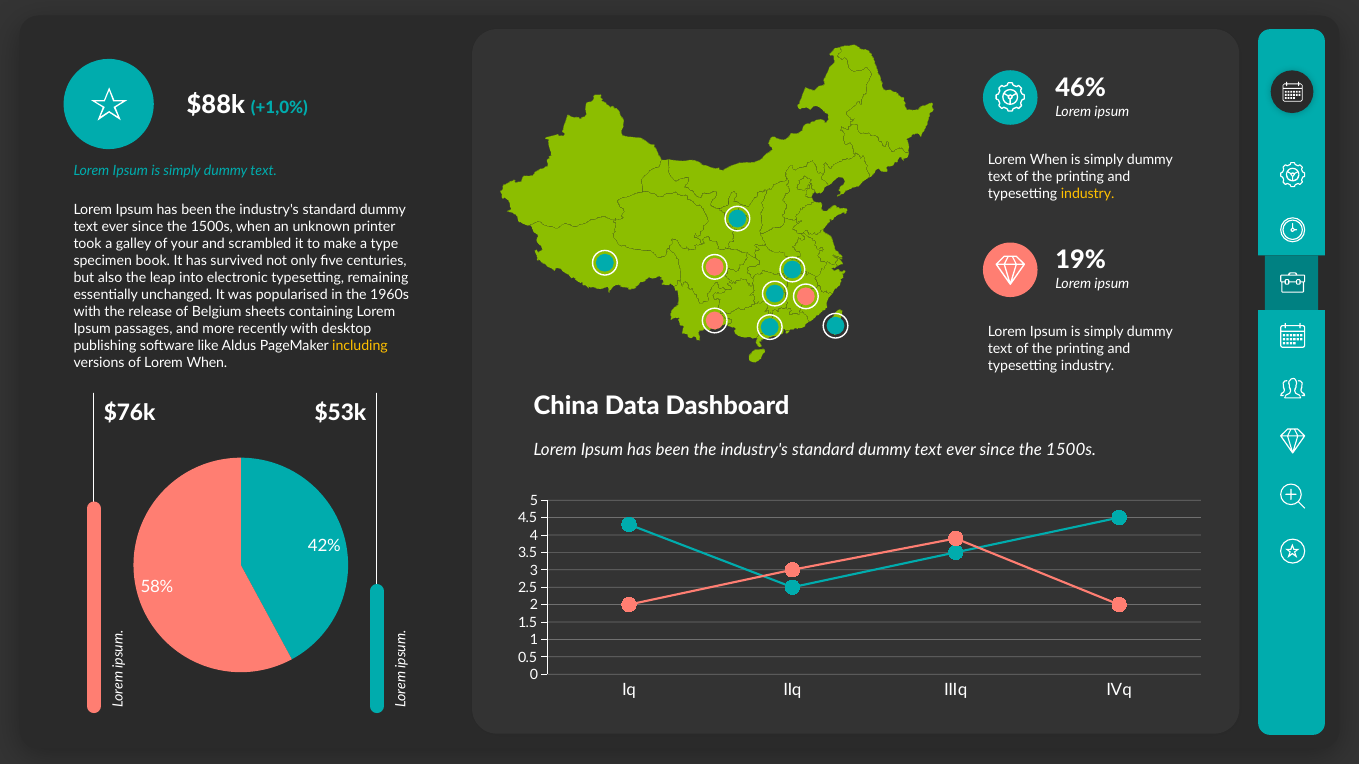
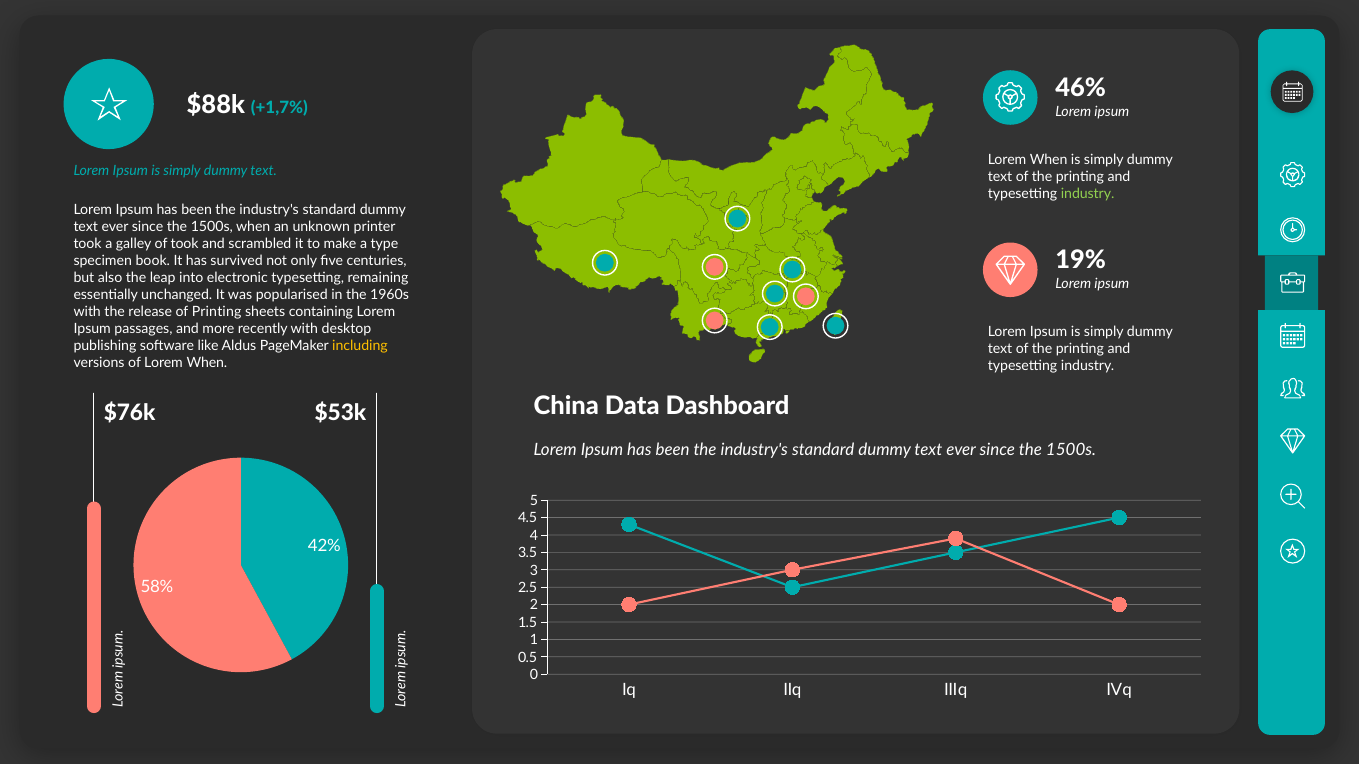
+1,0%: +1,0% -> +1,7%
industry at (1088, 194) colour: yellow -> light green
of your: your -> took
of Belgium: Belgium -> Printing
